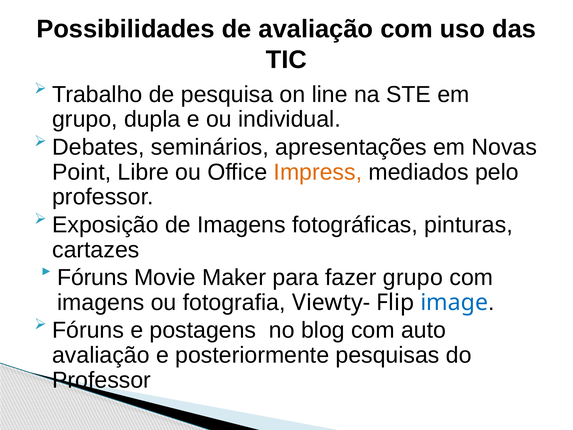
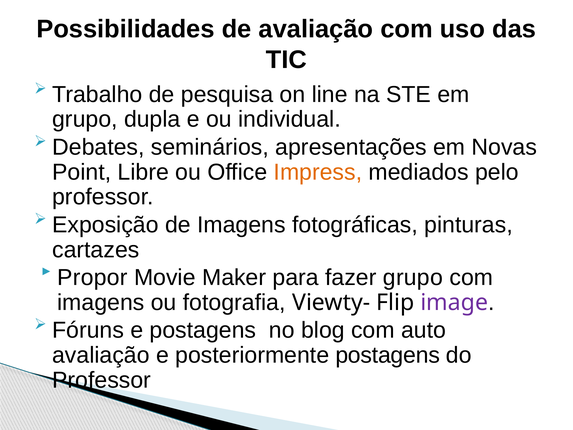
Fóruns at (93, 277): Fóruns -> Propor
image colour: blue -> purple
posteriormente pesquisas: pesquisas -> postagens
